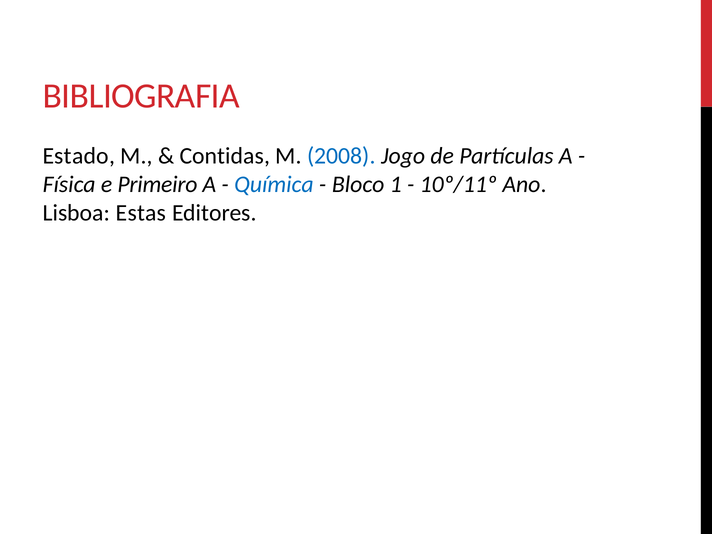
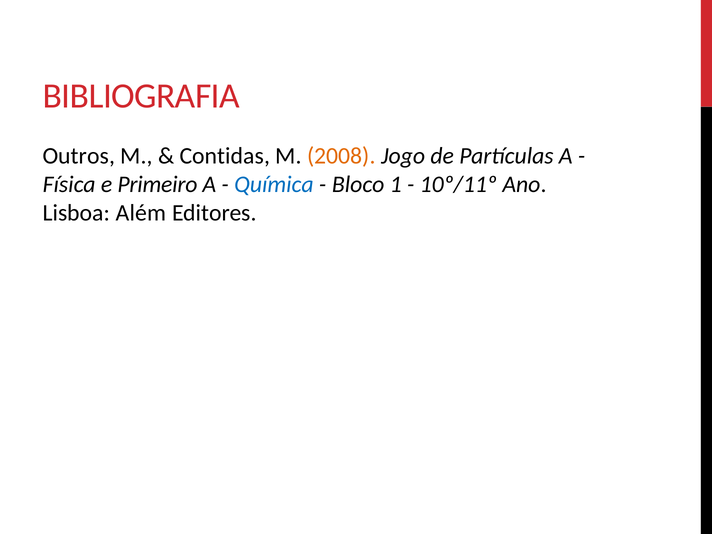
Estado: Estado -> Outros
2008 colour: blue -> orange
Estas: Estas -> Além
